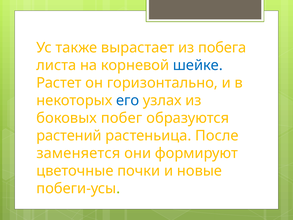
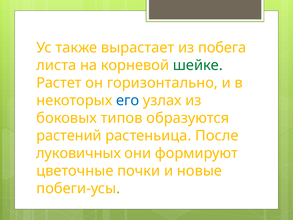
шейке colour: blue -> green
побег: побег -> типов
заменяется: заменяется -> луковичных
